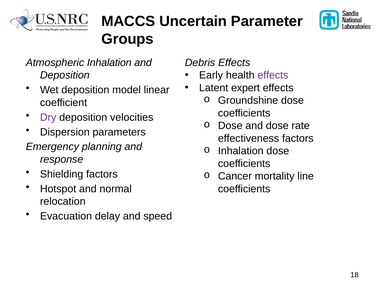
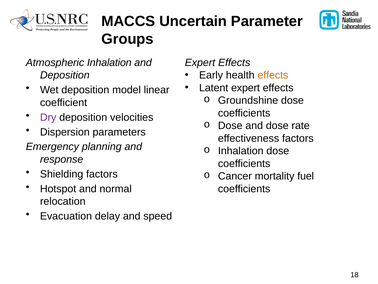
Debris at (200, 62): Debris -> Expert
effects at (273, 75) colour: purple -> orange
line: line -> fuel
